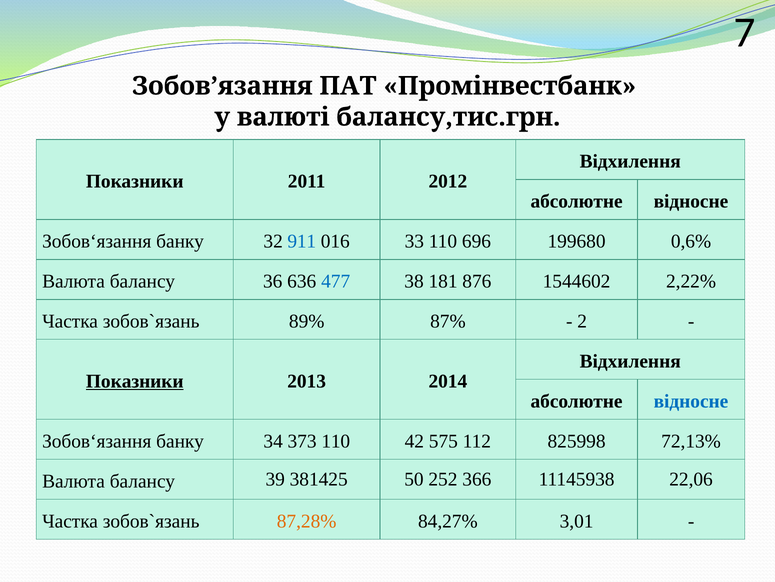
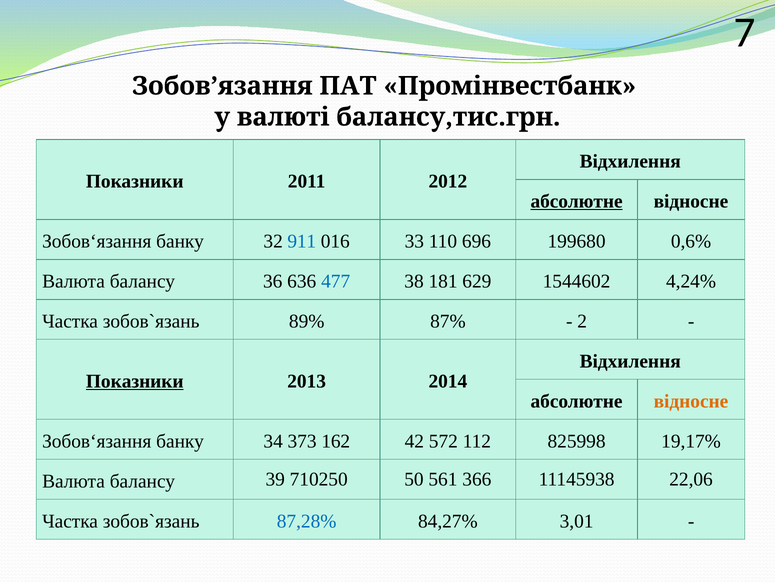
абсолютне at (577, 201) underline: none -> present
876: 876 -> 629
2,22%: 2,22% -> 4,24%
відносне at (691, 401) colour: blue -> orange
373 110: 110 -> 162
575: 575 -> 572
72,13%: 72,13% -> 19,17%
381425: 381425 -> 710250
252: 252 -> 561
87,28% colour: orange -> blue
